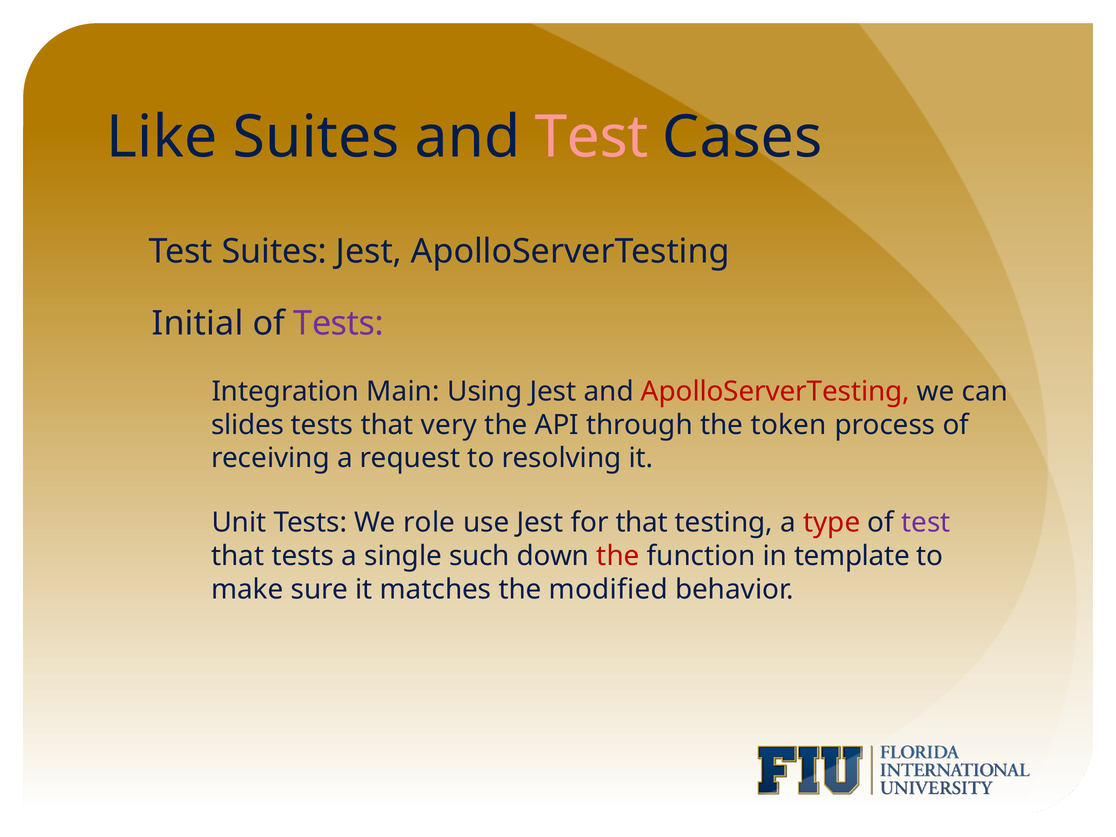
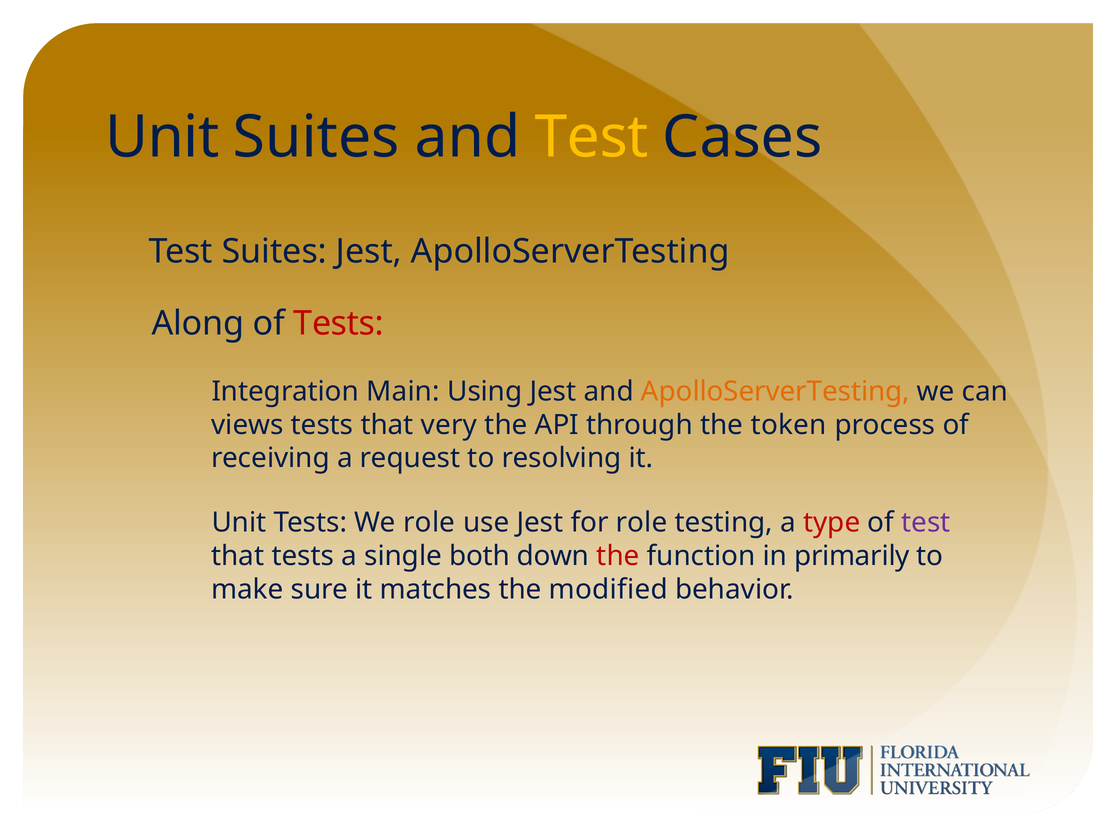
Like: Like -> Unit
Test at (592, 137) colour: pink -> yellow
Initial: Initial -> Along
Tests at (339, 324) colour: purple -> red
ApolloServerTesting at (775, 391) colour: red -> orange
slides: slides -> views
for that: that -> role
such: such -> both
template: template -> primarily
